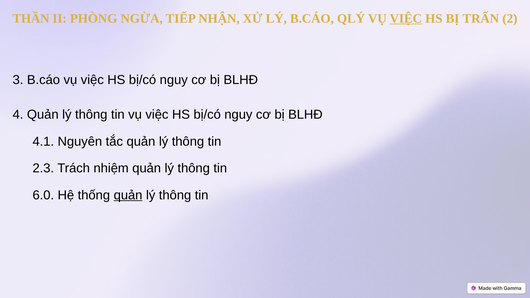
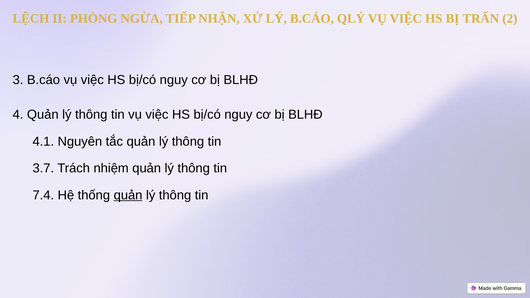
THẦN: THẦN -> LỆCH
VIỆC at (406, 18) underline: present -> none
2.3: 2.3 -> 3.7
6.0: 6.0 -> 7.4
